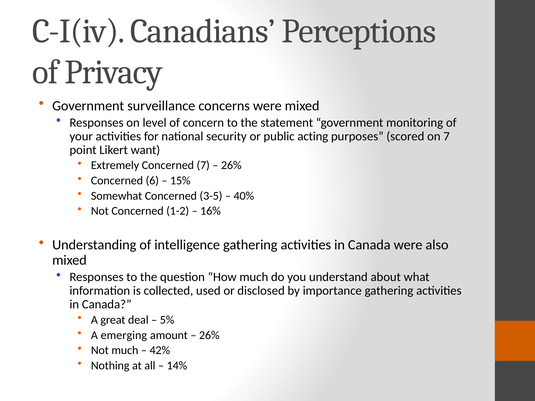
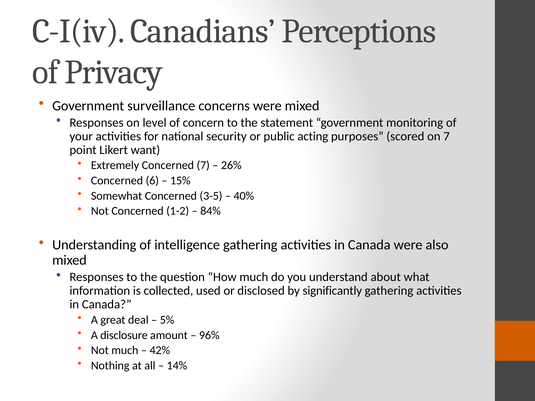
16%: 16% -> 84%
importance: importance -> significantly
emerging: emerging -> disclosure
26% at (209, 335): 26% -> 96%
